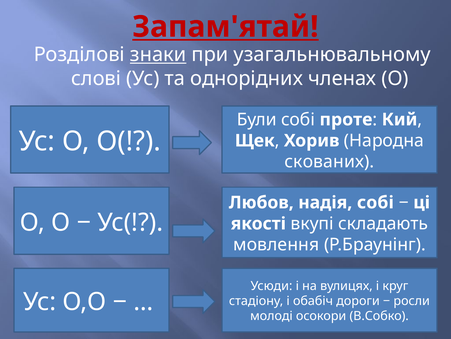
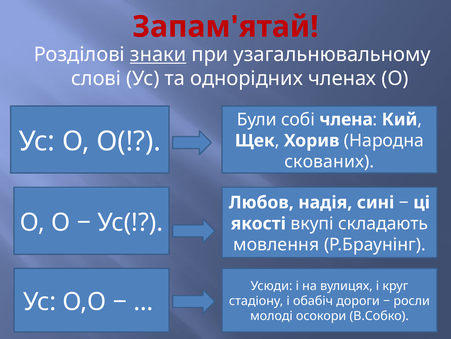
Запам'ятай underline: present -> none
проте: проте -> члена
надія собі: собі -> сині
